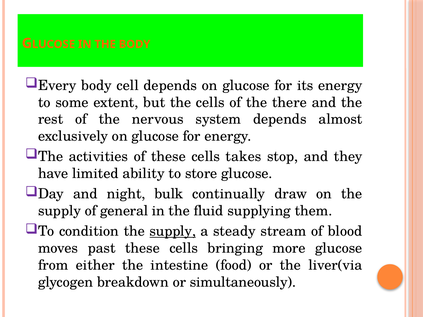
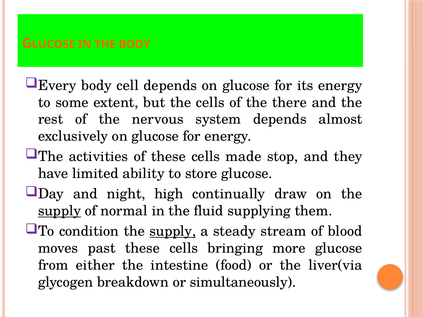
takes: takes -> made
bulk: bulk -> high
supply at (59, 211) underline: none -> present
general: general -> normal
